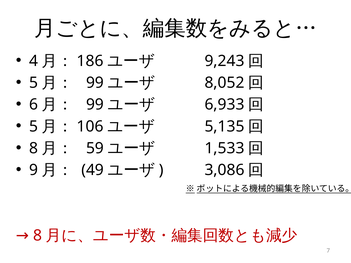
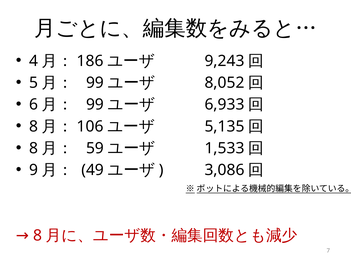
5 at (34, 127): 5 -> 8
